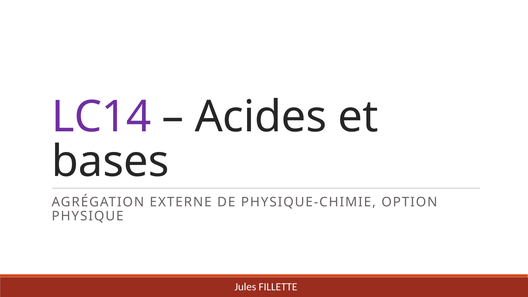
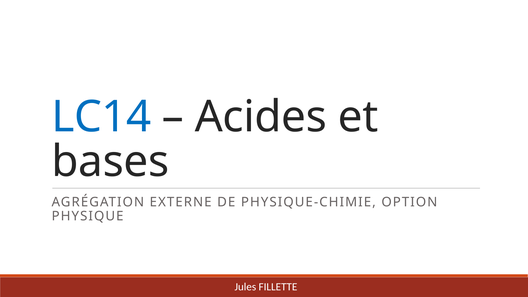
LC14 colour: purple -> blue
